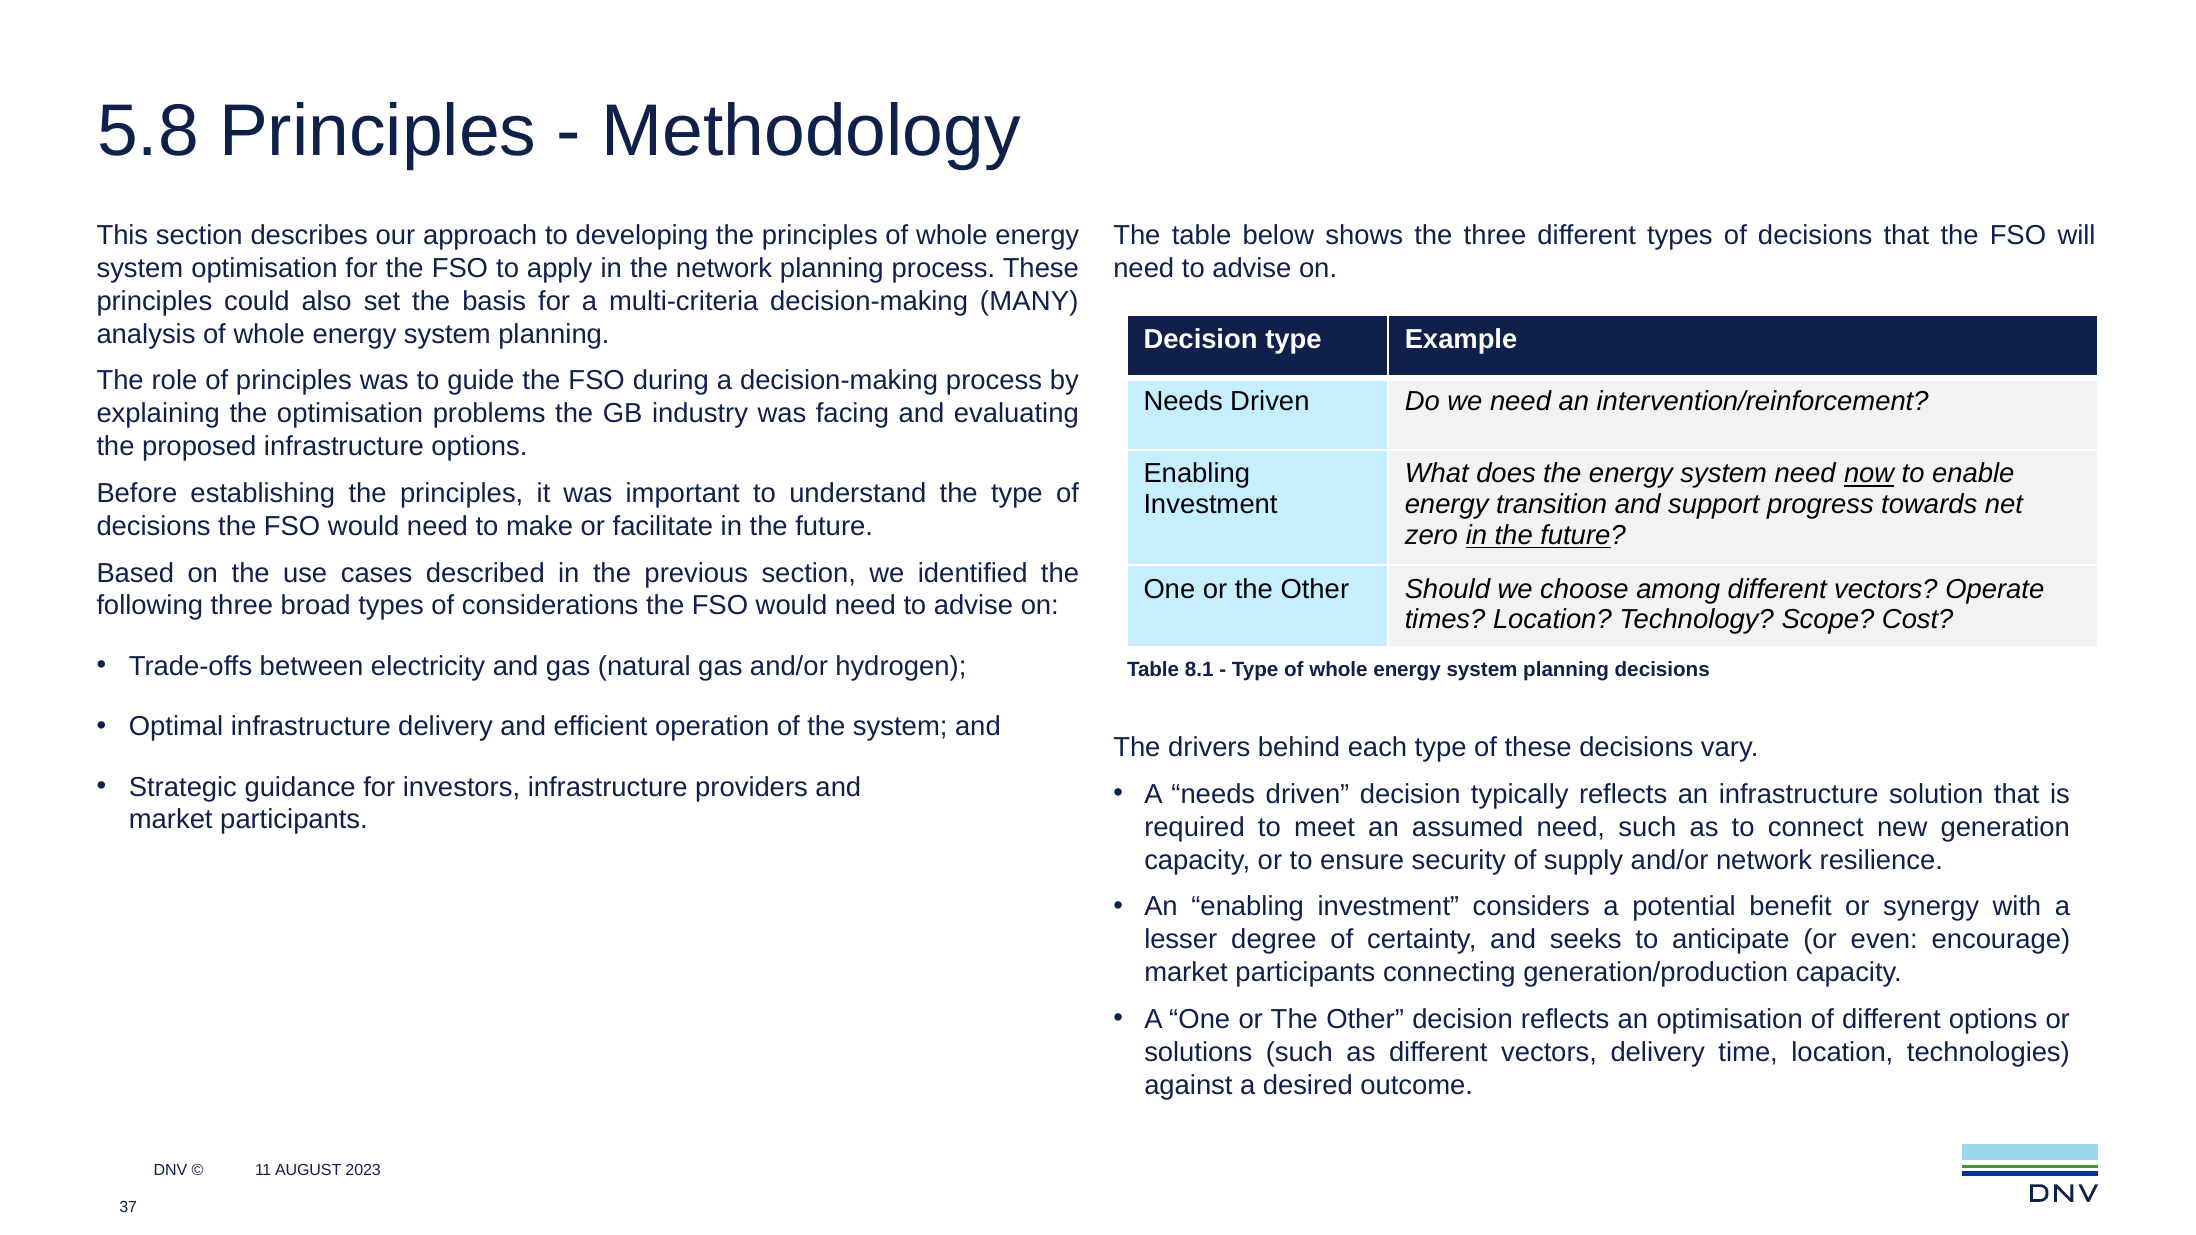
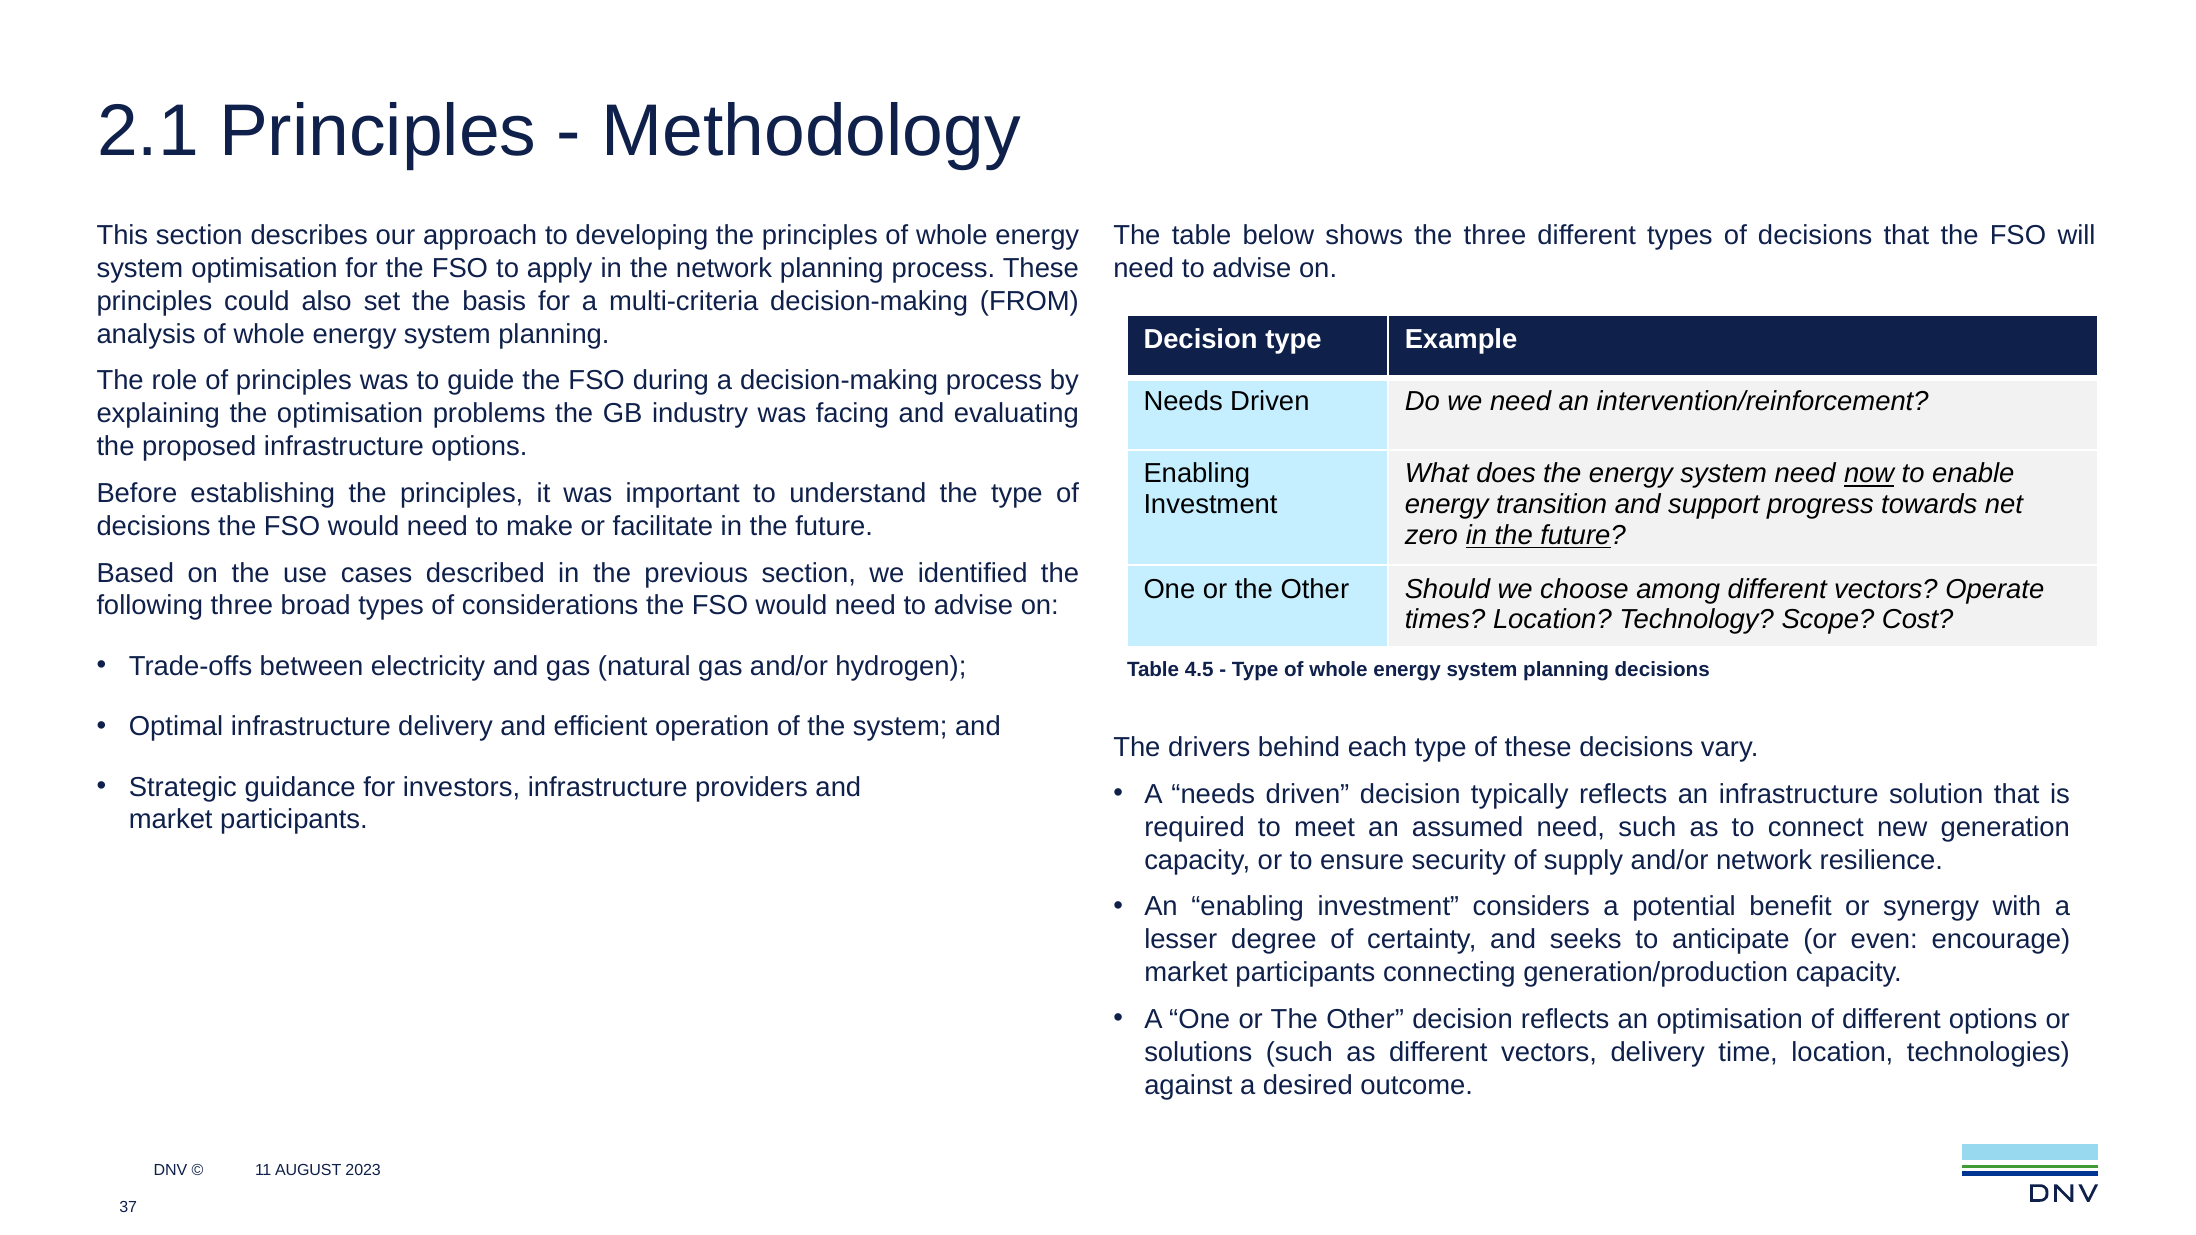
5.8: 5.8 -> 2.1
MANY: MANY -> FROM
8.1: 8.1 -> 4.5
